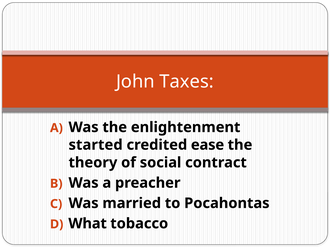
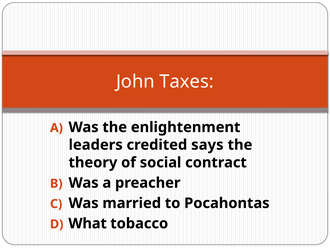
started: started -> leaders
ease: ease -> says
